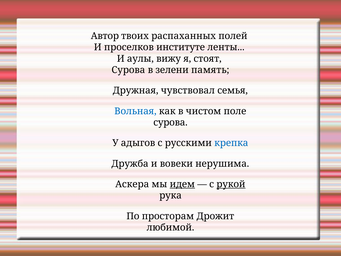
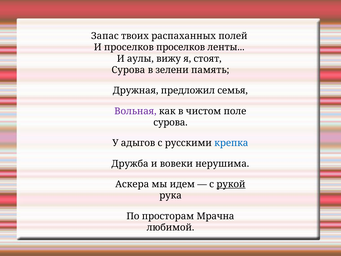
Автор: Автор -> Запас
проселков институте: институте -> проселков
чувствовал: чувствовал -> предложил
Вольная colour: blue -> purple
идем underline: present -> none
Дрожит: Дрожит -> Мрачна
